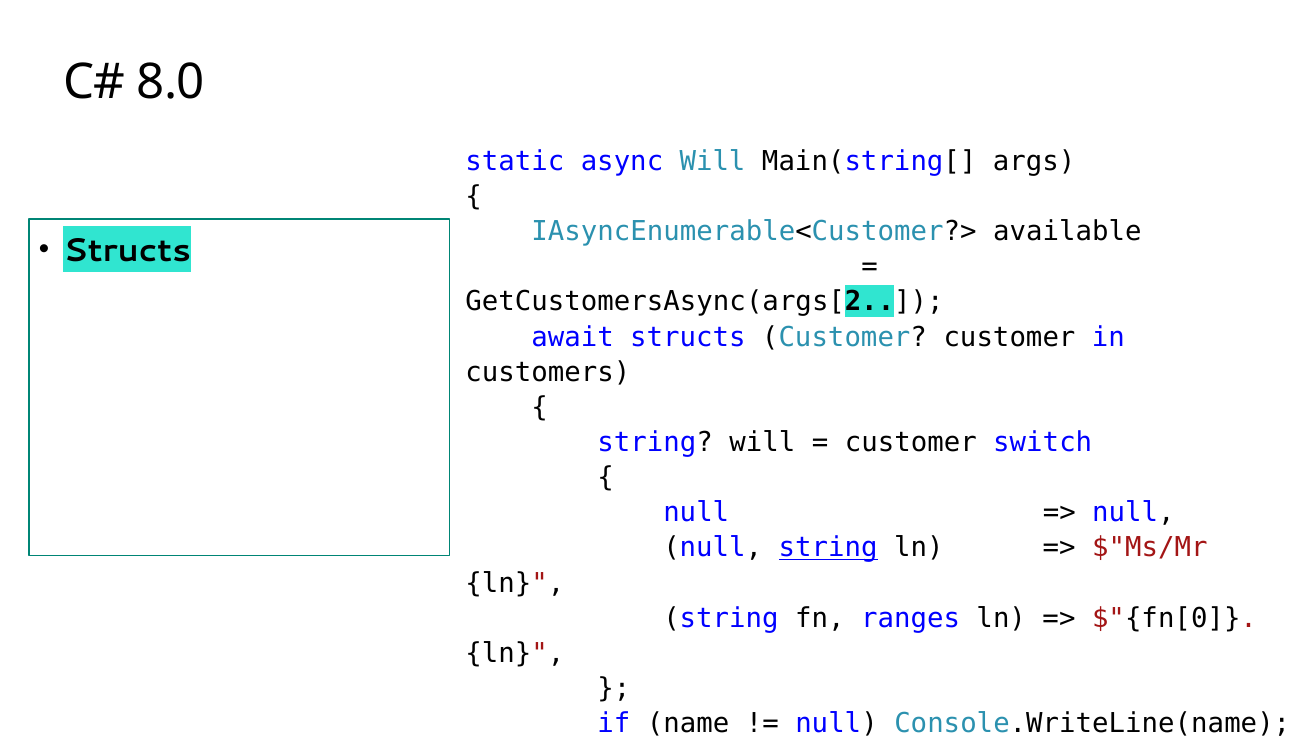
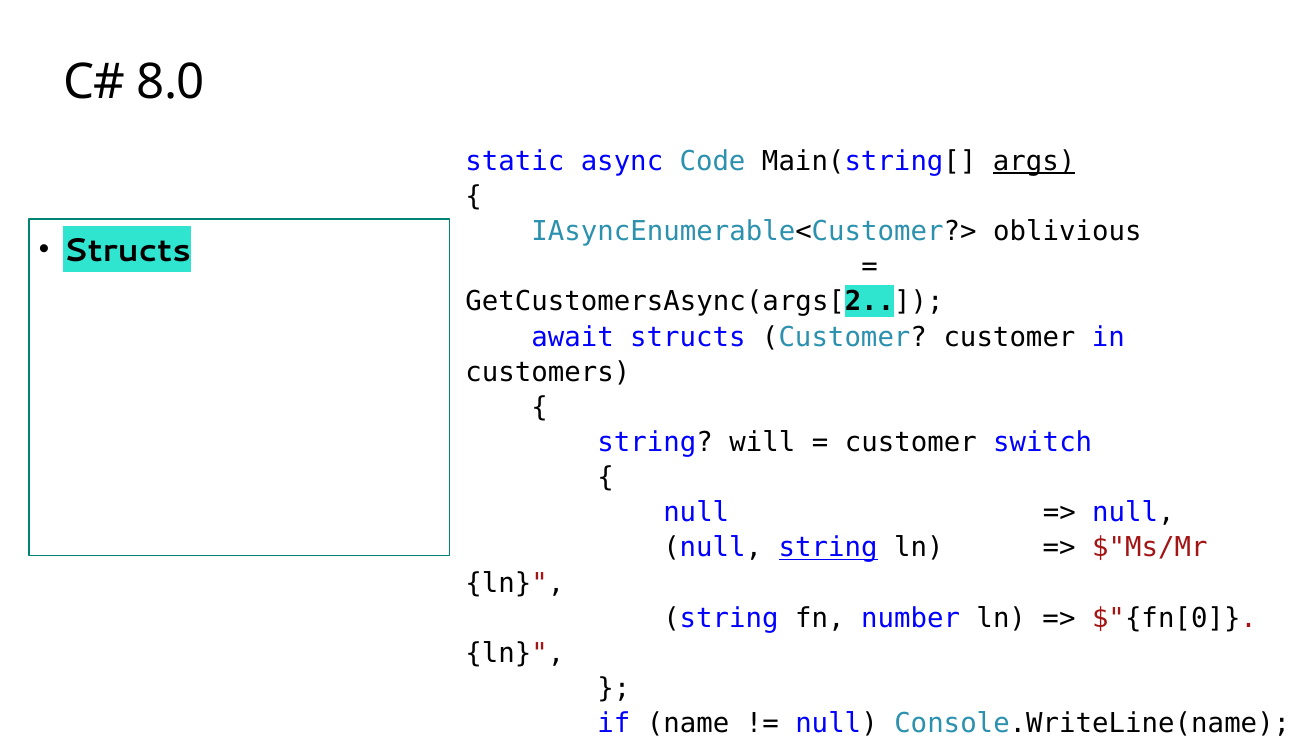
async Will: Will -> Code
args underline: none -> present
available: available -> oblivious
ranges: ranges -> number
